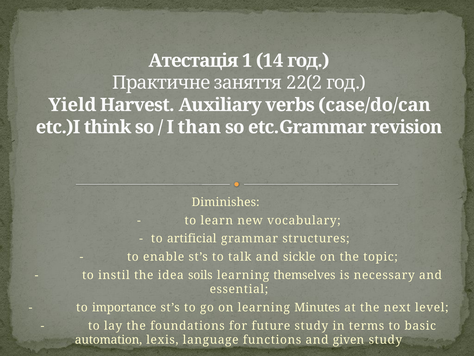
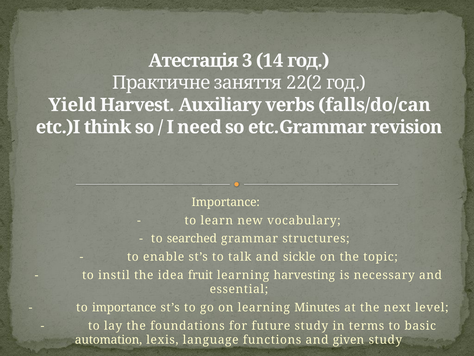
1: 1 -> 3
case/do/can: case/do/can -> falls/do/can
than: than -> need
Diminishes at (226, 202): Diminishes -> Importance
artificial: artificial -> searched
soils: soils -> fruit
themselves: themselves -> harvesting
